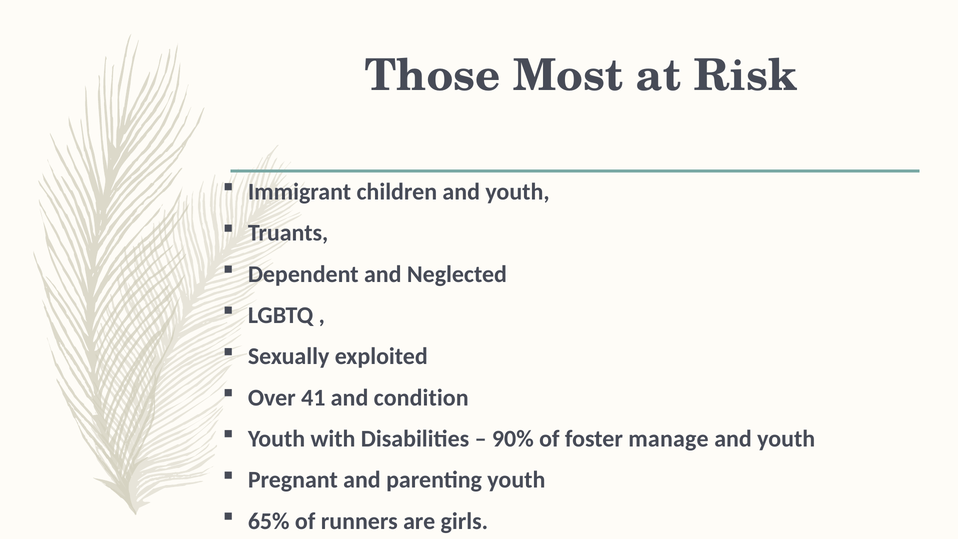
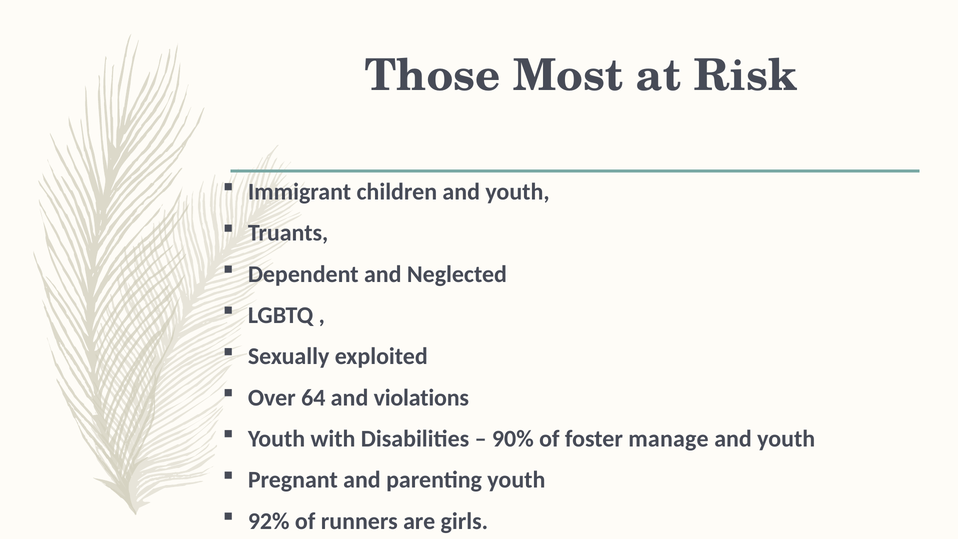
41: 41 -> 64
condition: condition -> violations
65%: 65% -> 92%
